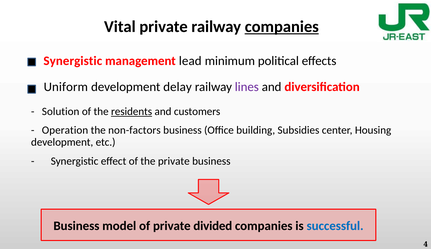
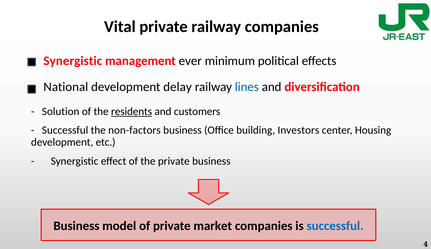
companies at (282, 26) underline: present -> none
lead: lead -> ever
Uniform: Uniform -> National
lines colour: purple -> blue
Operation at (65, 130): Operation -> Successful
Subsidies: Subsidies -> Investors
divided: divided -> market
